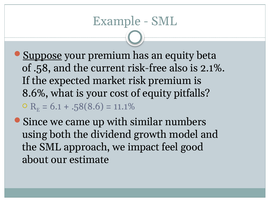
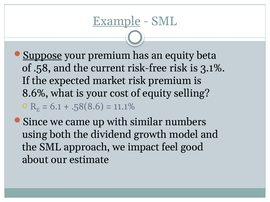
Example underline: none -> present
risk-free also: also -> risk
2.1%: 2.1% -> 3.1%
pitfalls: pitfalls -> selling
